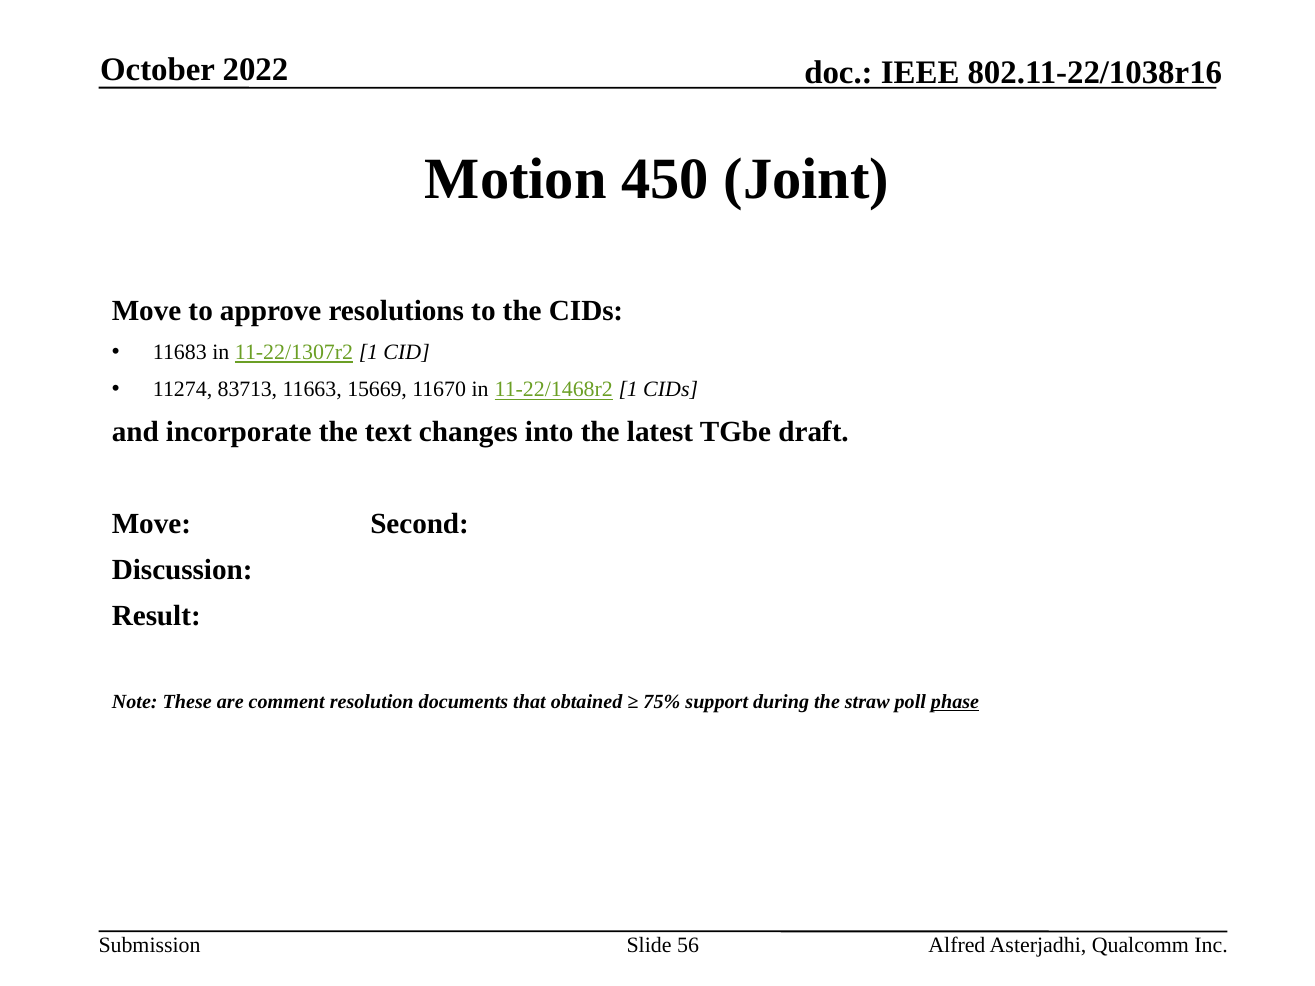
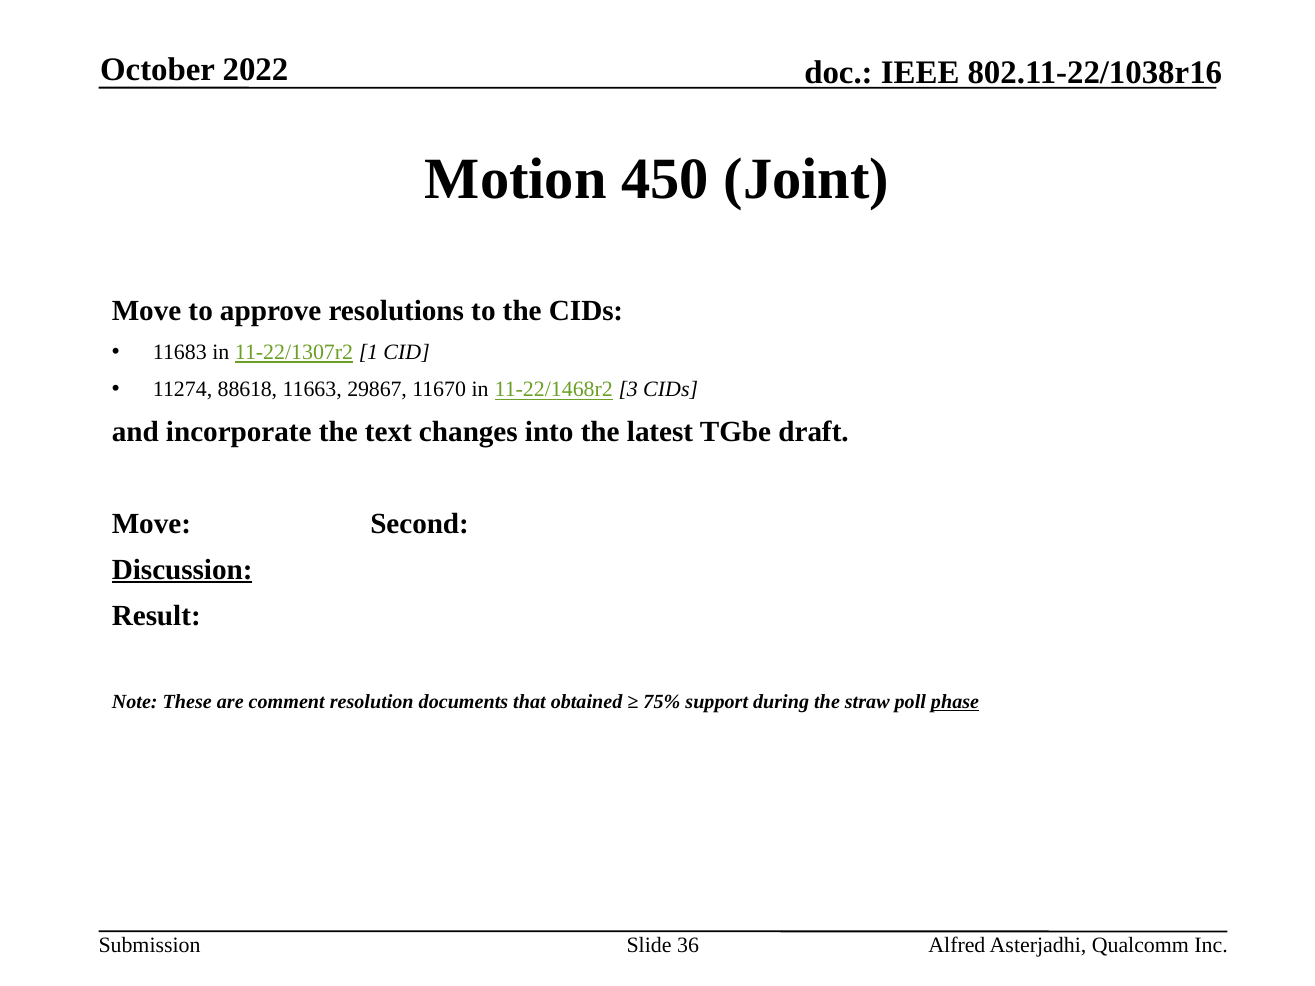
83713: 83713 -> 88618
15669: 15669 -> 29867
11-22/1468r2 1: 1 -> 3
Discussion underline: none -> present
56: 56 -> 36
